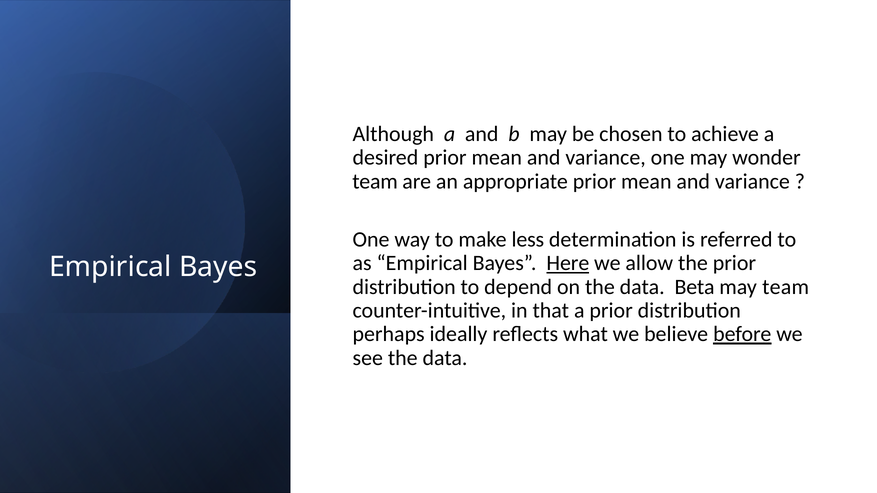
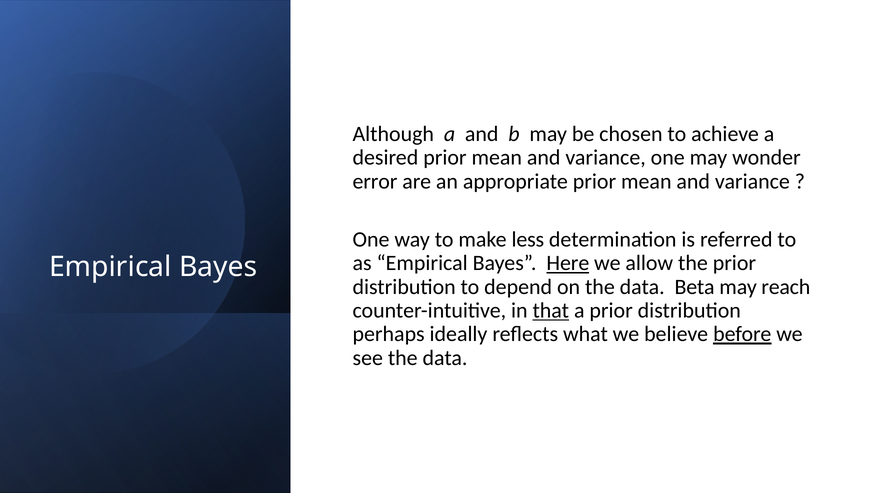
team at (375, 181): team -> error
may team: team -> reach
that underline: none -> present
